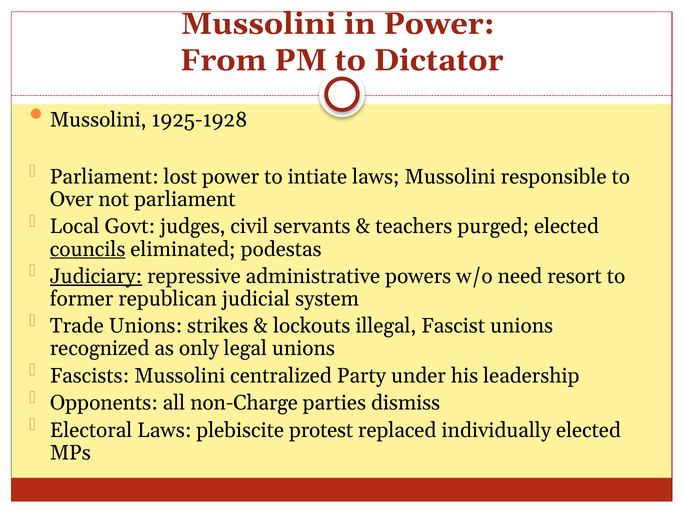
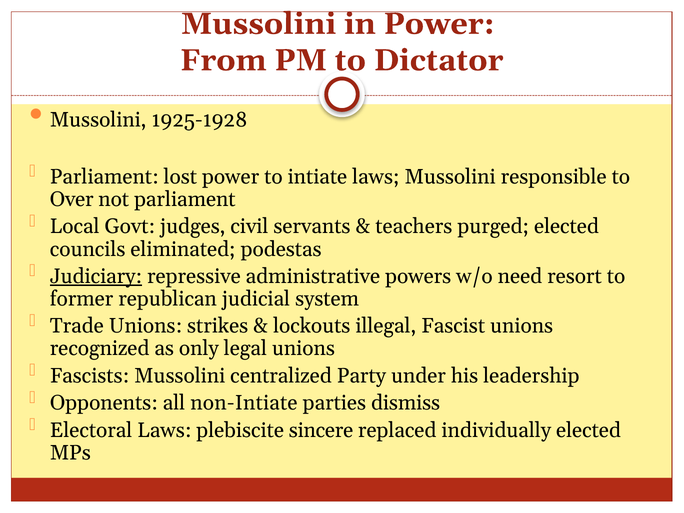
councils underline: present -> none
non-Charge: non-Charge -> non-Intiate
protest: protest -> sincere
